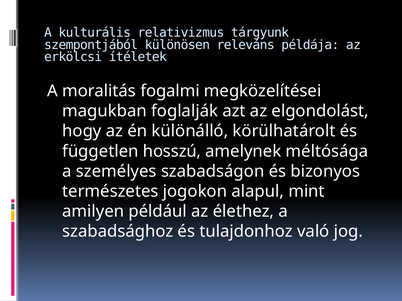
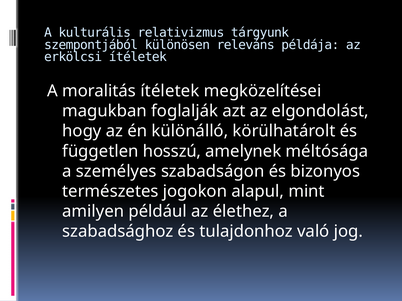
moralitás fogalmi: fogalmi -> ítéletek
